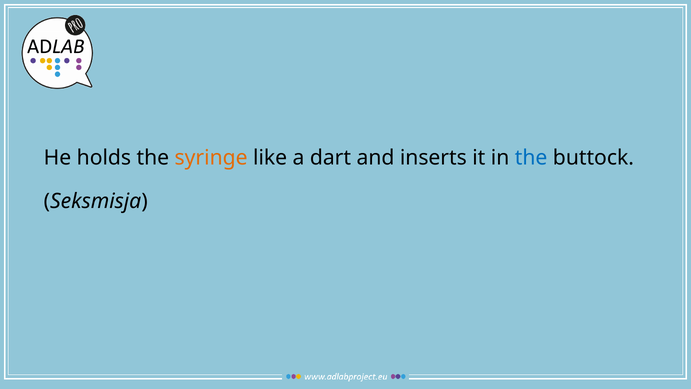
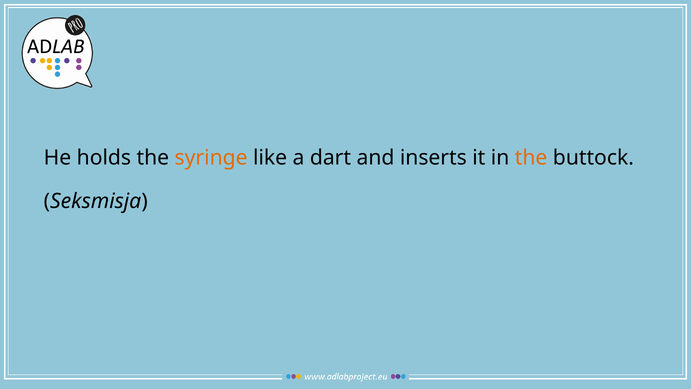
the at (531, 157) colour: blue -> orange
